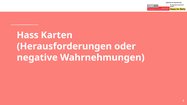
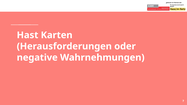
Hass: Hass -> Hast
